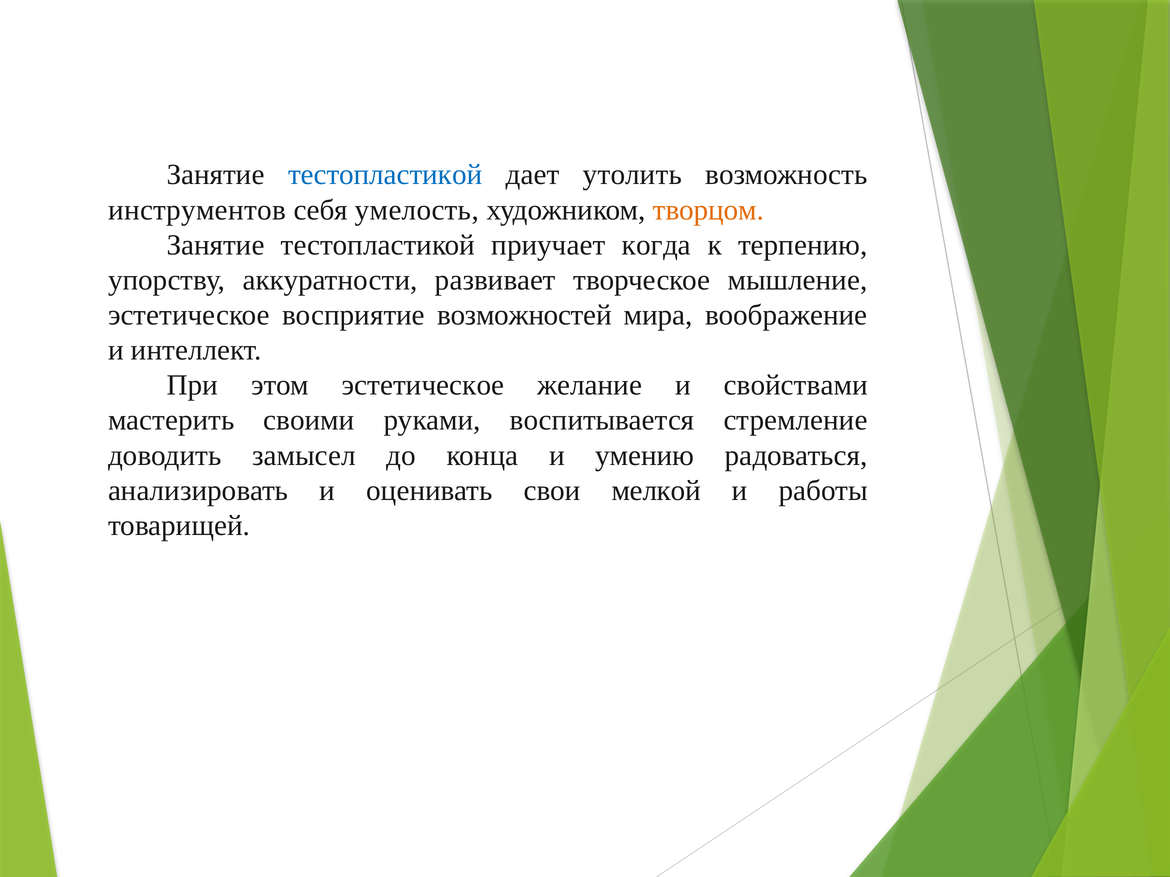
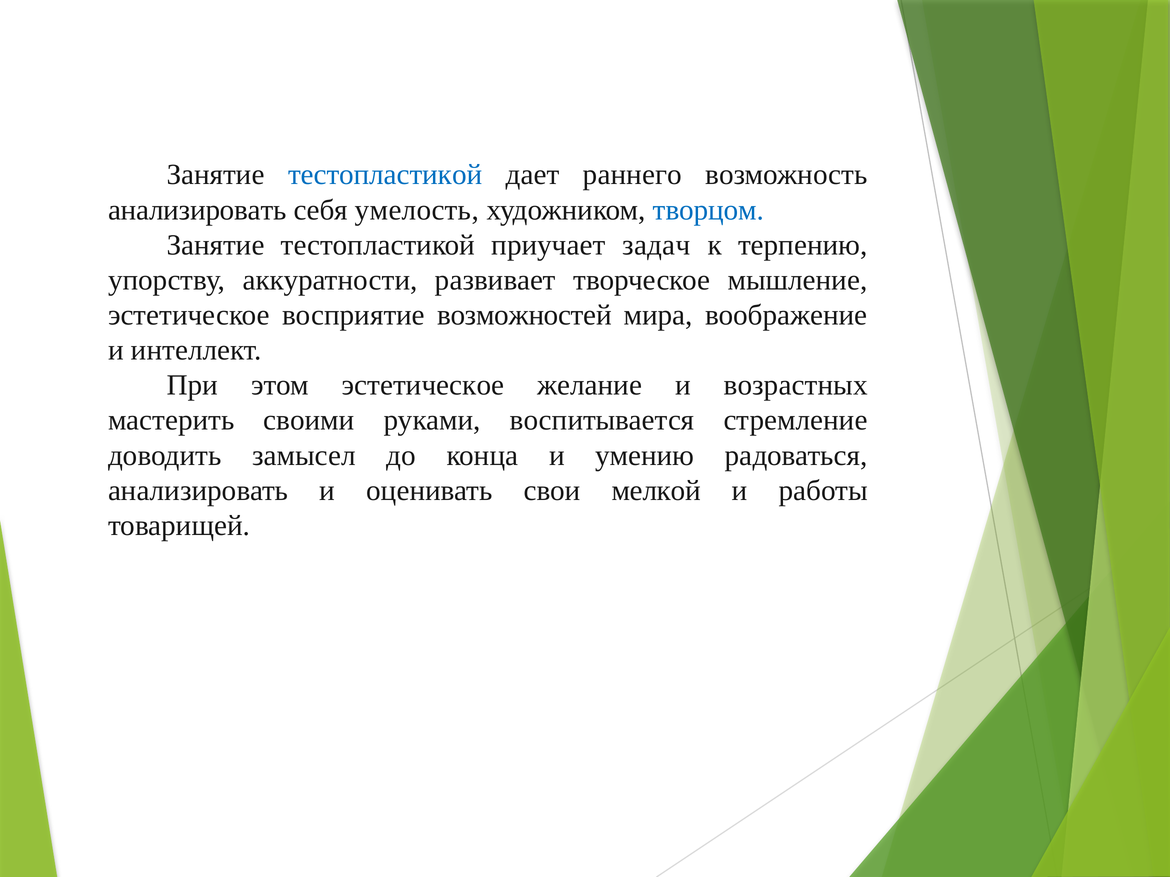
утолить: утолить -> раннего
инструментов at (197, 210): инструментов -> анализировать
творцом colour: orange -> blue
когда: когда -> задач
свойствами: свойствами -> возрастных
